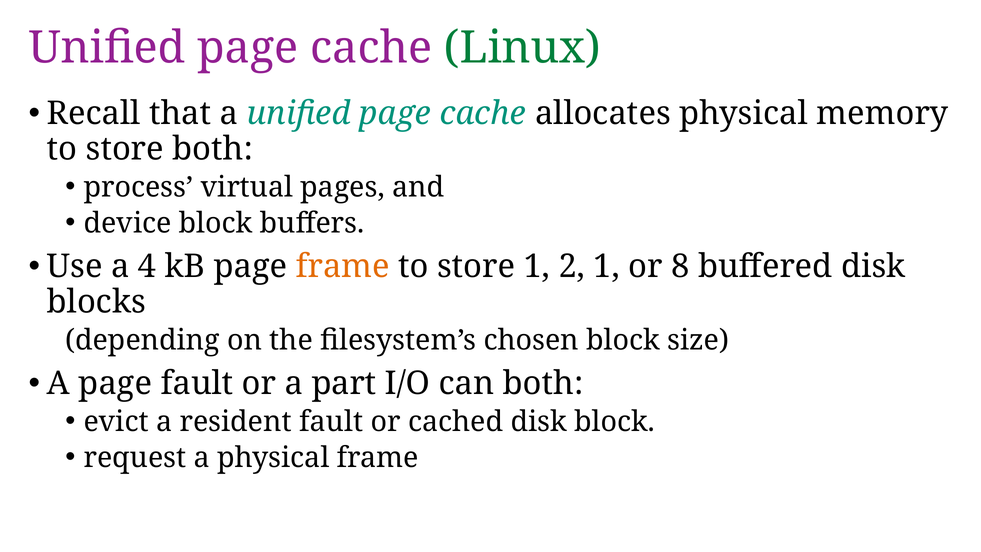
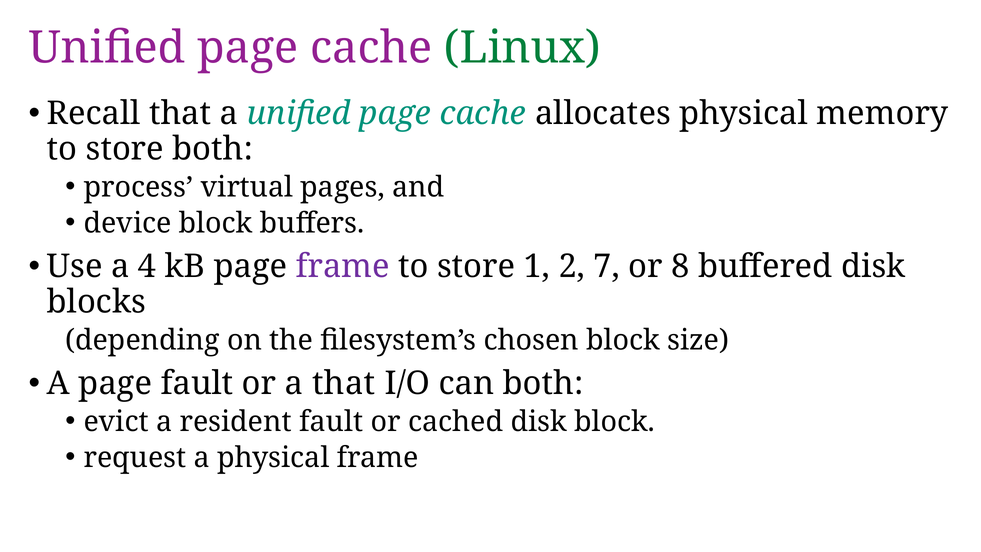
frame at (343, 266) colour: orange -> purple
2 1: 1 -> 7
a part: part -> that
